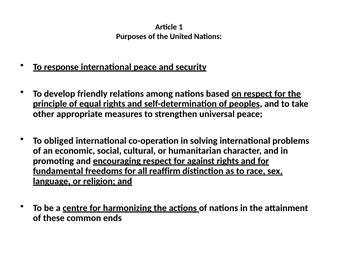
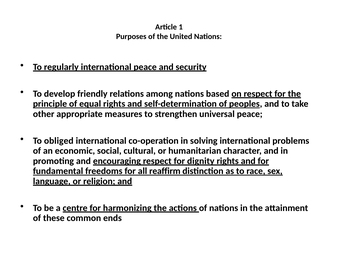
response: response -> regularly
against: against -> dignity
